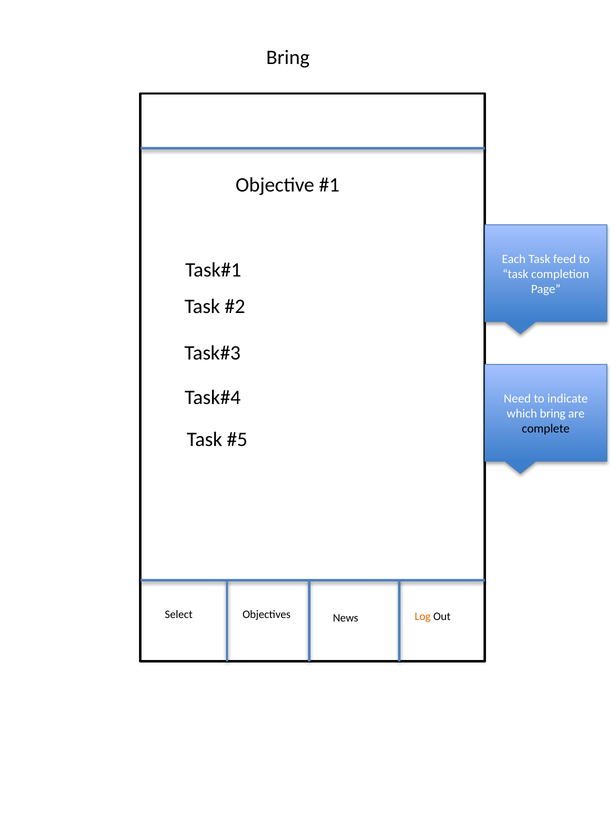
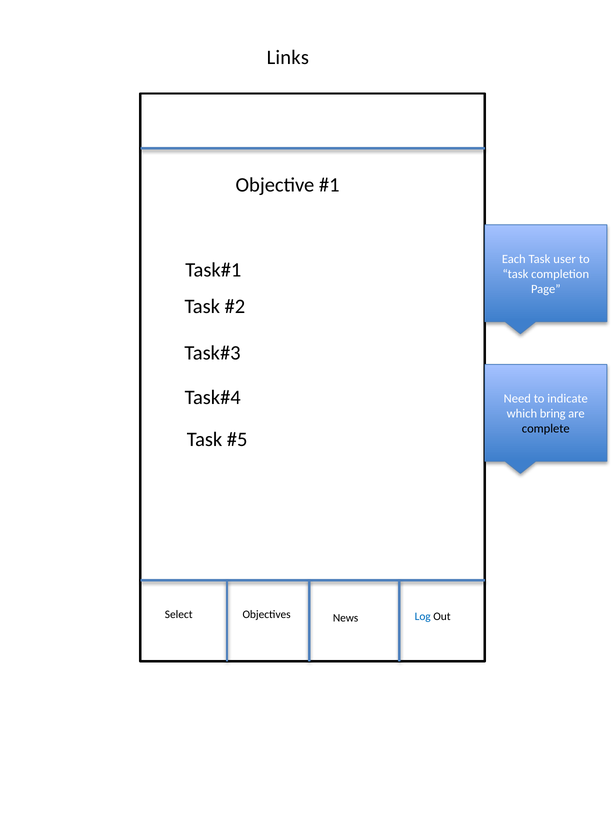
Bring at (288, 58): Bring -> Links
feed: feed -> user
Log colour: orange -> blue
